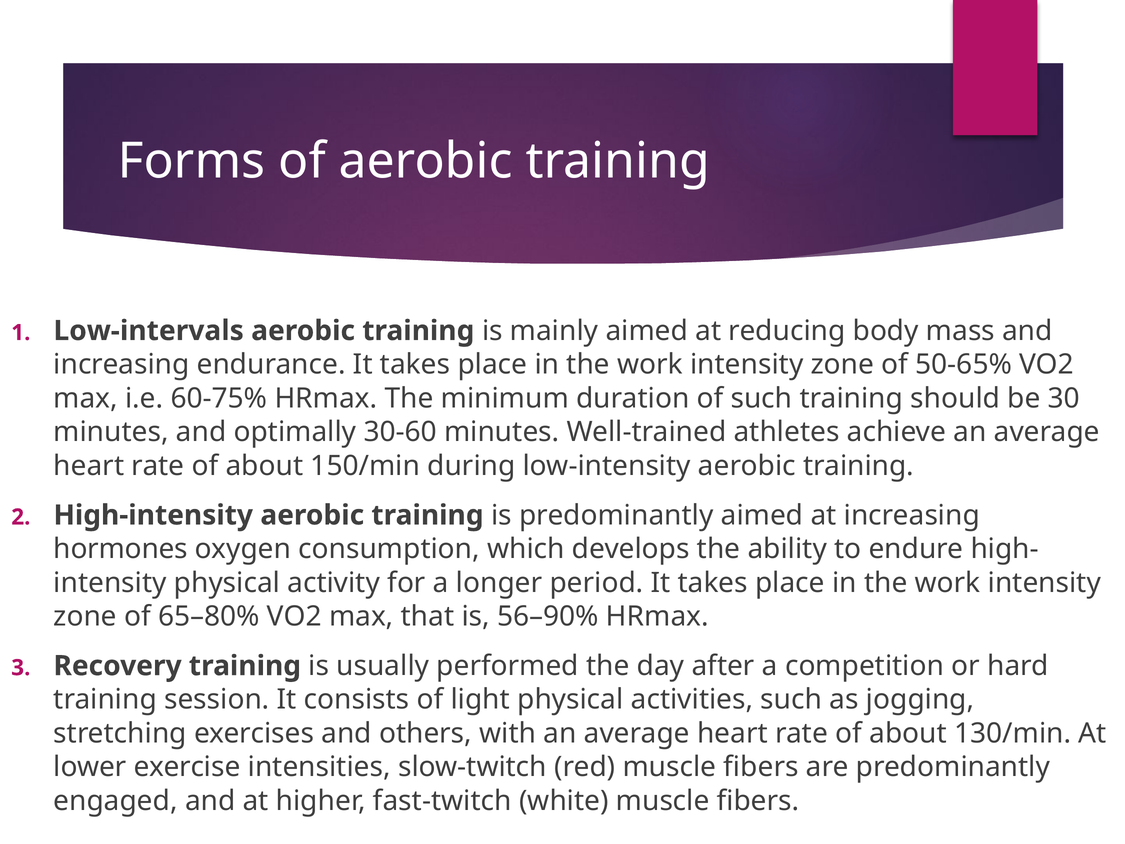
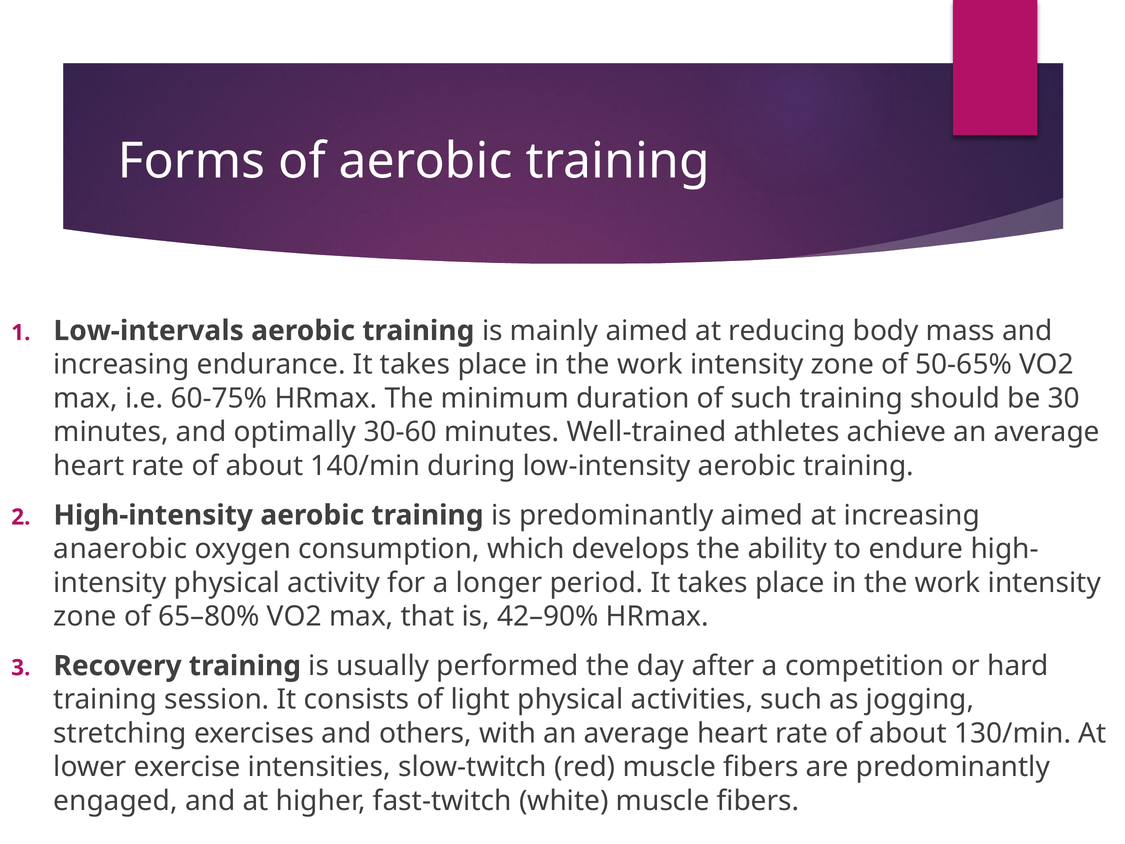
150/min: 150/min -> 140/min
hormones: hormones -> anaerobic
56–90%: 56–90% -> 42–90%
